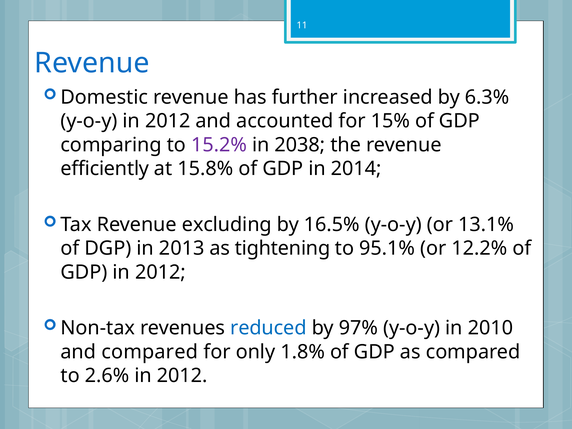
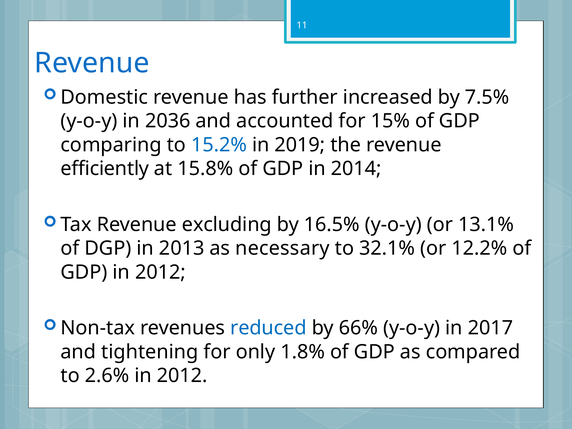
6.3%: 6.3% -> 7.5%
y-o-y in 2012: 2012 -> 2036
15.2% colour: purple -> blue
2038: 2038 -> 2019
tightening: tightening -> necessary
95.1%: 95.1% -> 32.1%
97%: 97% -> 66%
2010: 2010 -> 2017
and compared: compared -> tightening
